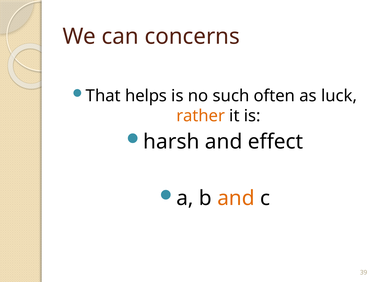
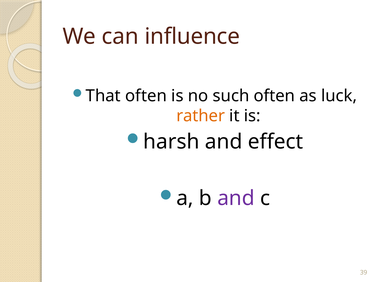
concerns: concerns -> influence
That helps: helps -> often
and at (236, 198) colour: orange -> purple
